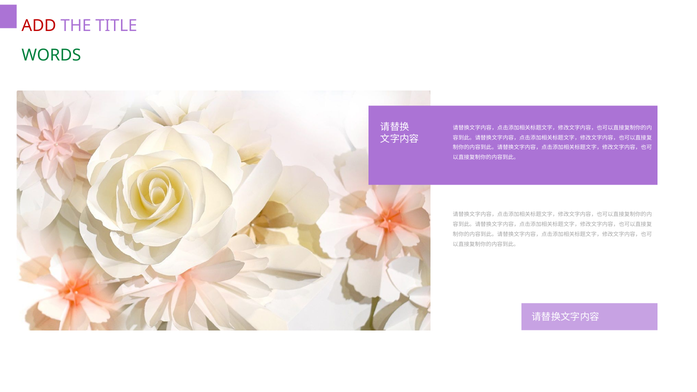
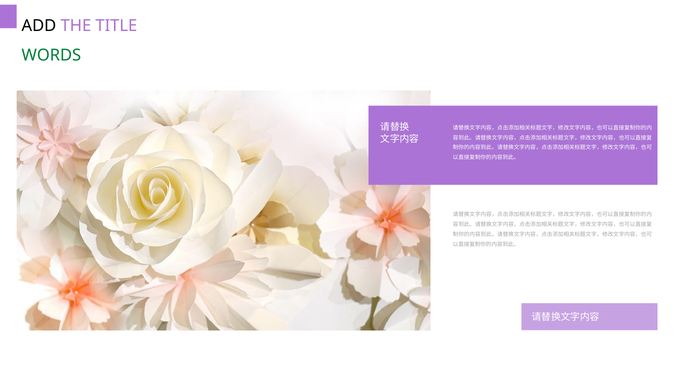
ADD colour: red -> black
